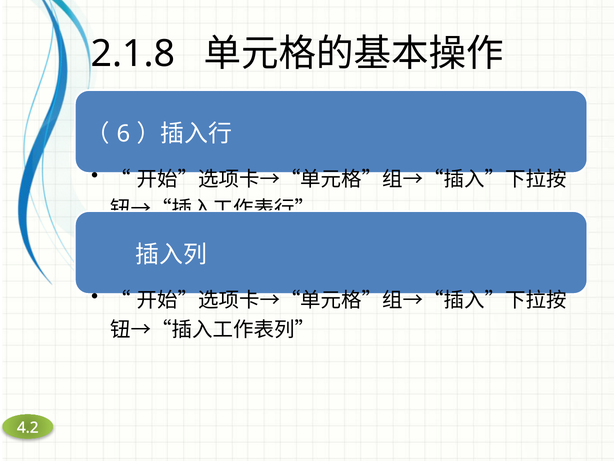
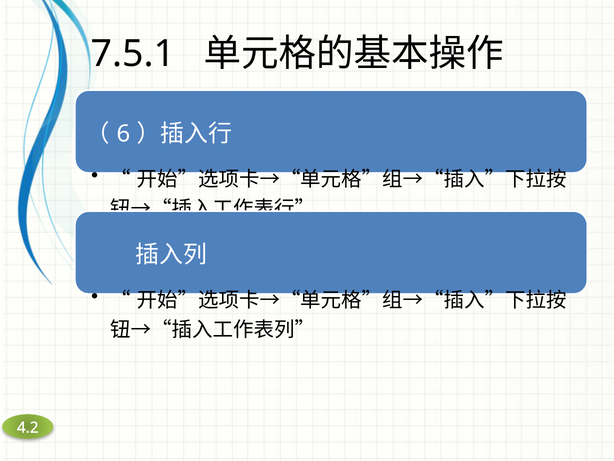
2.1.8: 2.1.8 -> 7.5.1
